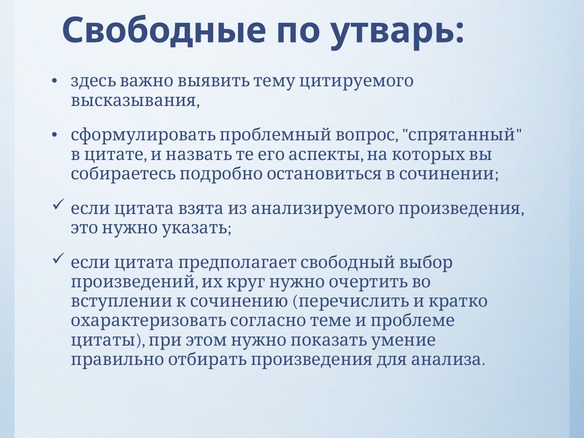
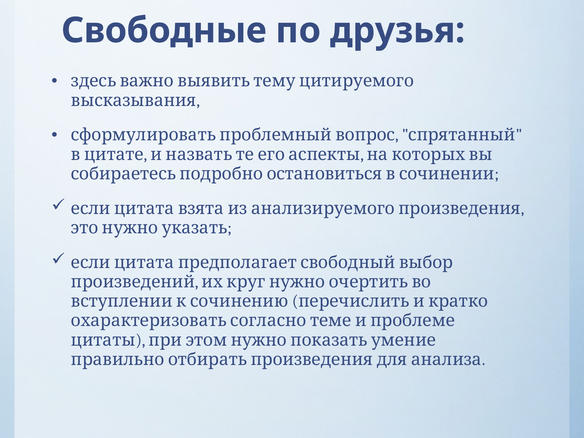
утварь: утварь -> друзья
